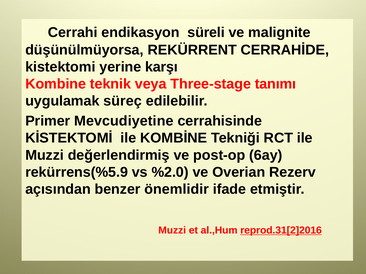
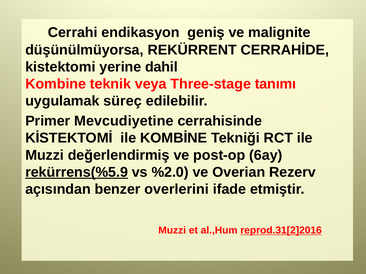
süreli: süreli -> geniş
karşı: karşı -> dahil
rekürrens(%5.9 underline: none -> present
önemlidir: önemlidir -> overlerini
